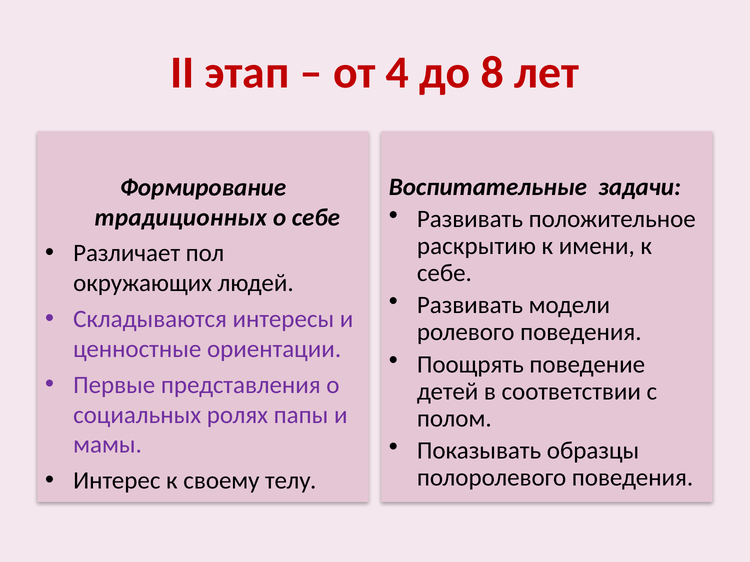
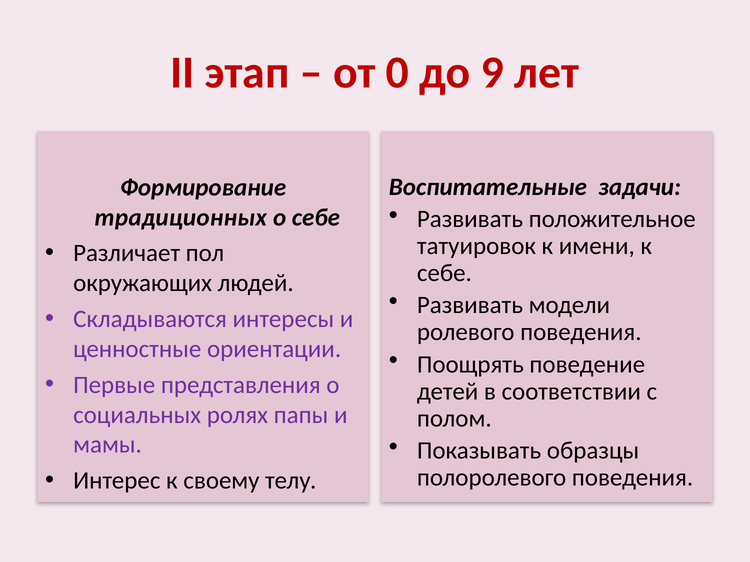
4: 4 -> 0
8: 8 -> 9
раскрытию: раскрытию -> татуировок
